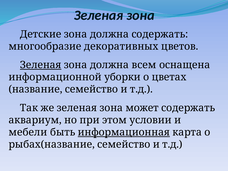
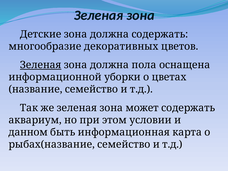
всем: всем -> пола
мебели: мебели -> данном
информационная underline: present -> none
